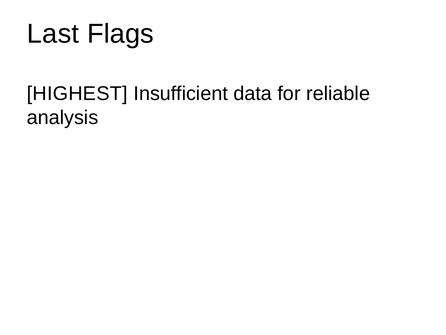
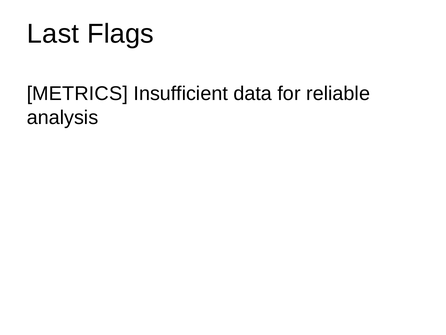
HIGHEST: HIGHEST -> METRICS
